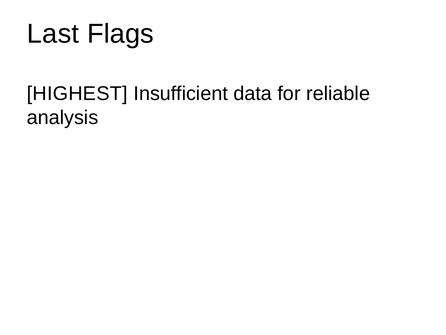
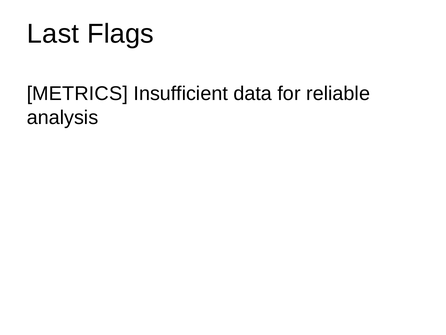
HIGHEST: HIGHEST -> METRICS
